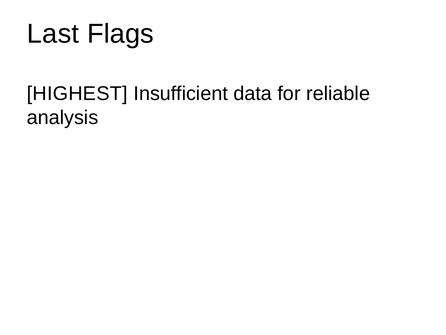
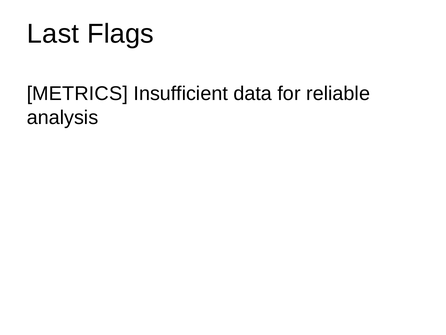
HIGHEST: HIGHEST -> METRICS
